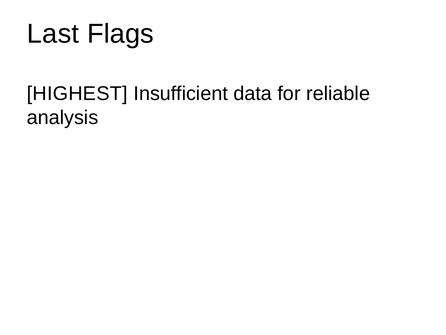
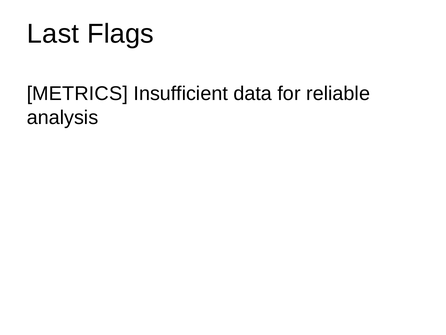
HIGHEST: HIGHEST -> METRICS
